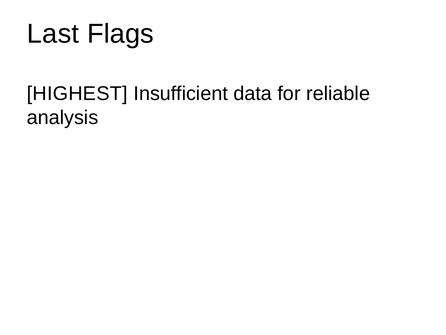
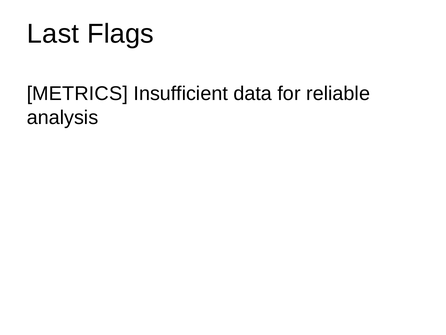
HIGHEST: HIGHEST -> METRICS
